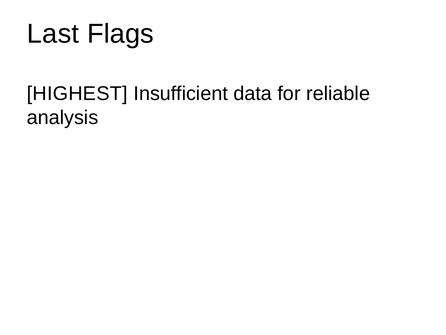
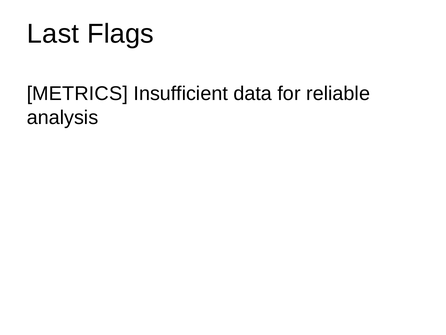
HIGHEST: HIGHEST -> METRICS
